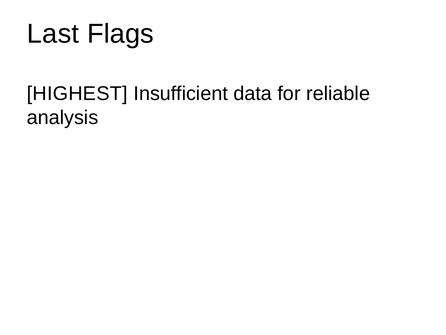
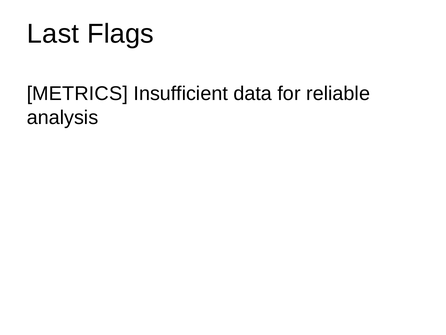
HIGHEST: HIGHEST -> METRICS
